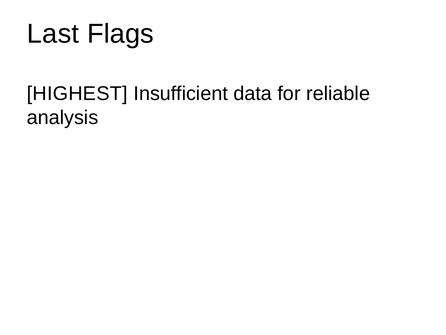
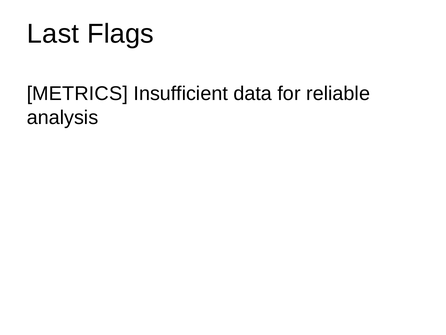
HIGHEST: HIGHEST -> METRICS
